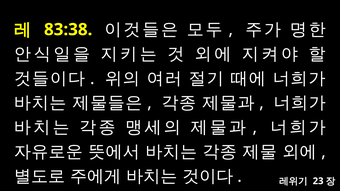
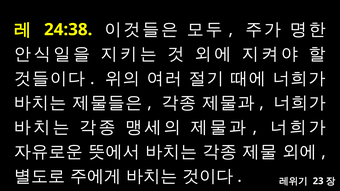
83:38: 83:38 -> 24:38
